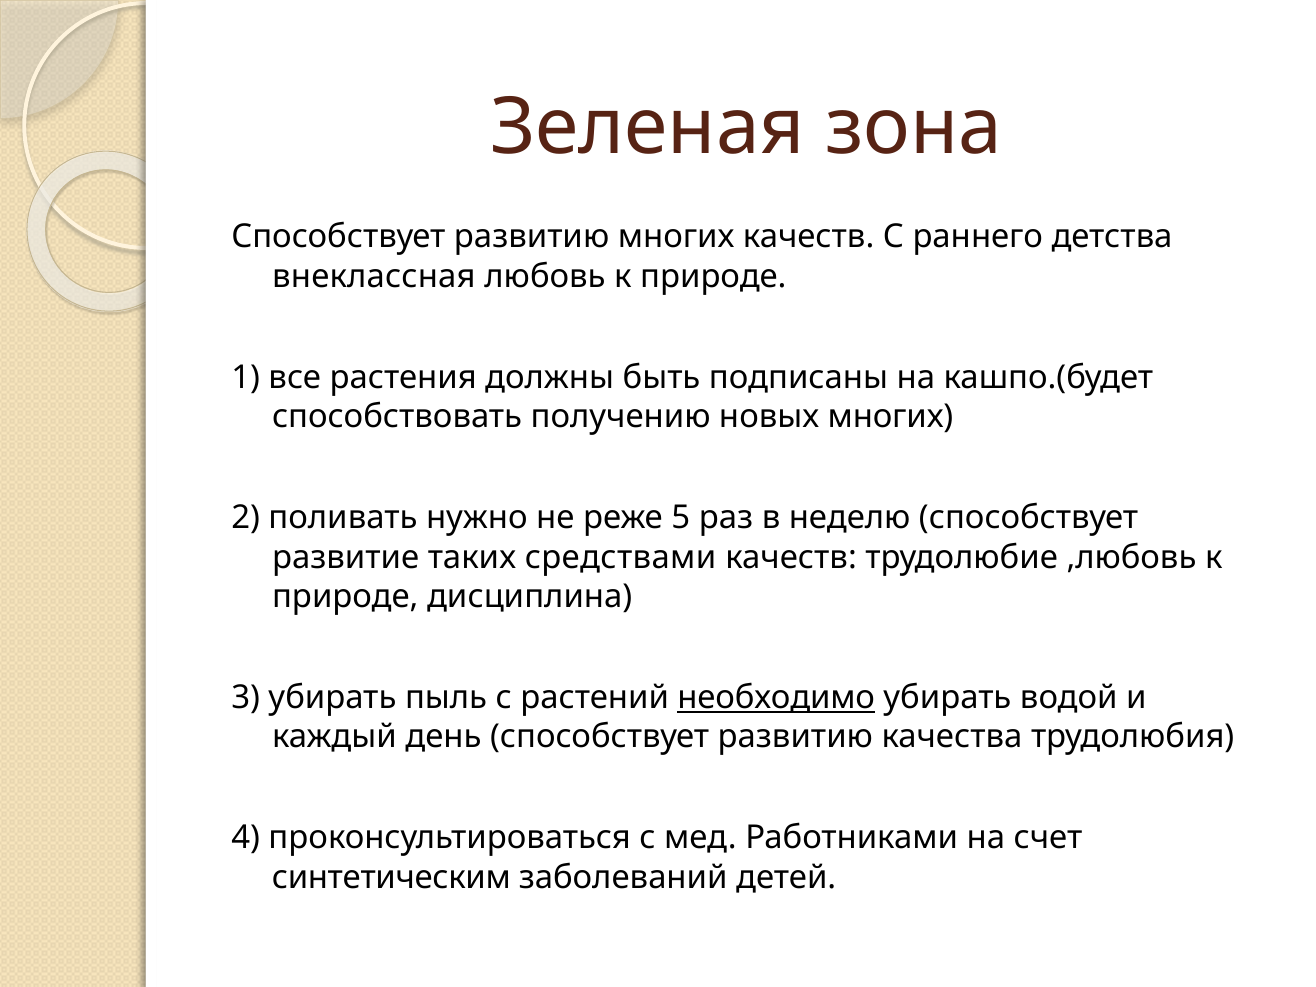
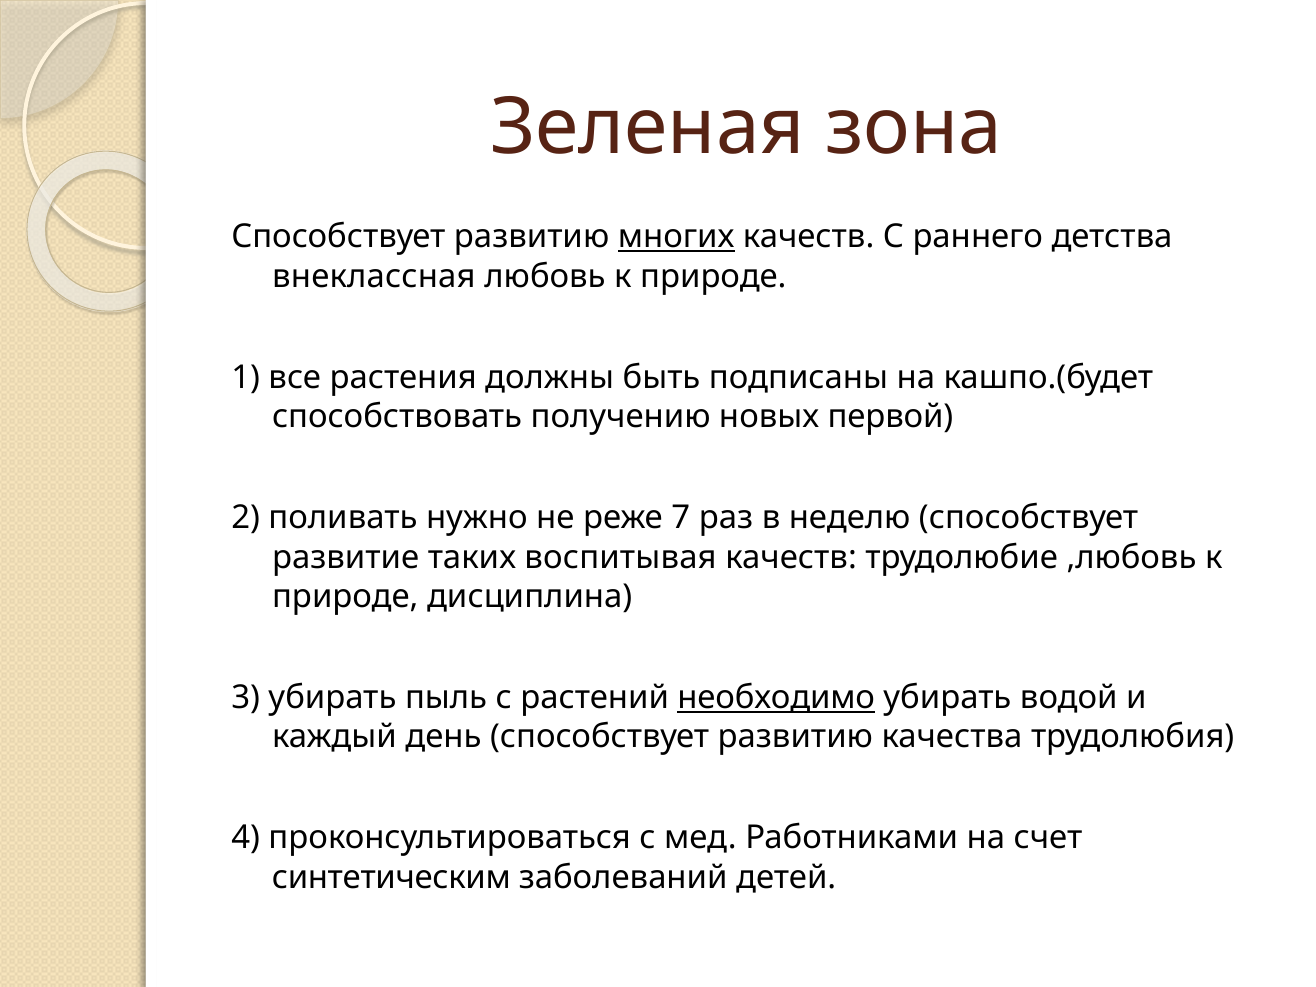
многих at (676, 237) underline: none -> present
новых многих: многих -> первой
5: 5 -> 7
средствами: средствами -> воспитывая
